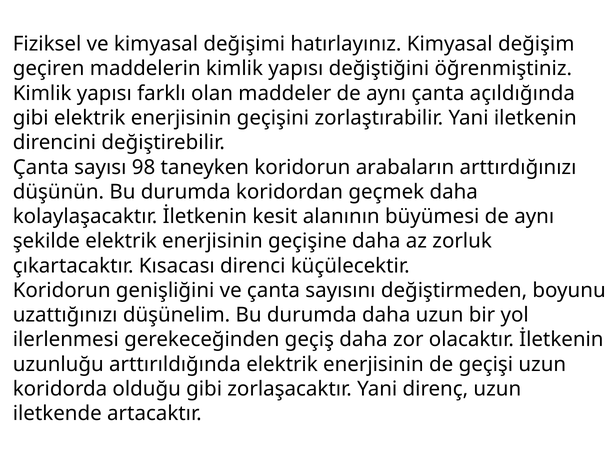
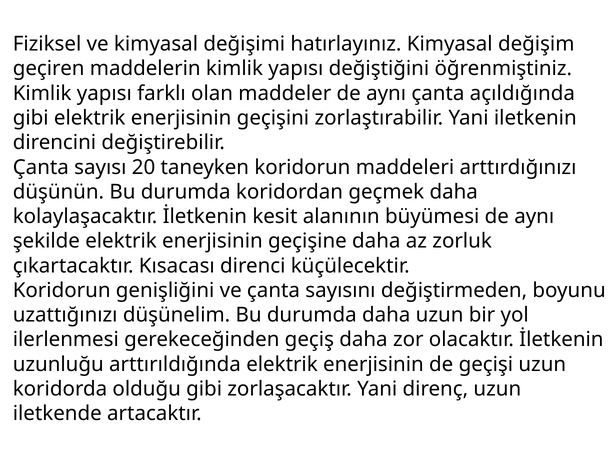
98: 98 -> 20
arabaların: arabaların -> maddeleri
